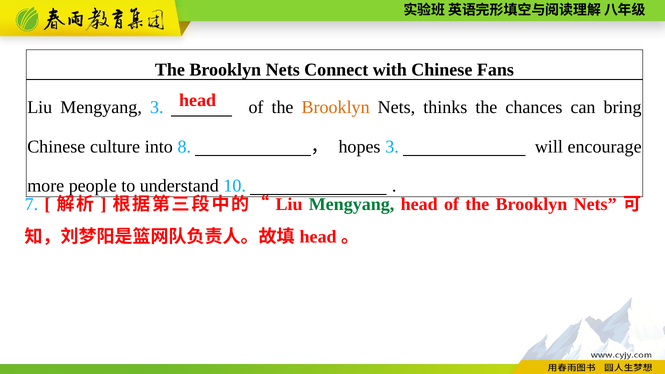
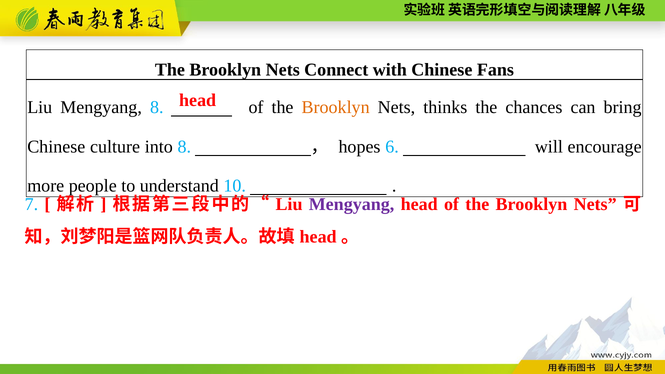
Mengyang 3: 3 -> 8
hopes 3: 3 -> 6
Mengyang at (352, 204) colour: green -> purple
